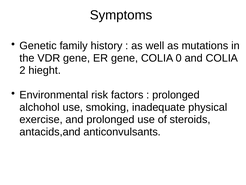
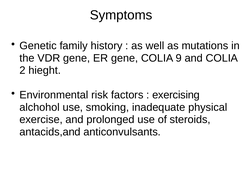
0: 0 -> 9
prolonged at (176, 95): prolonged -> exercising
